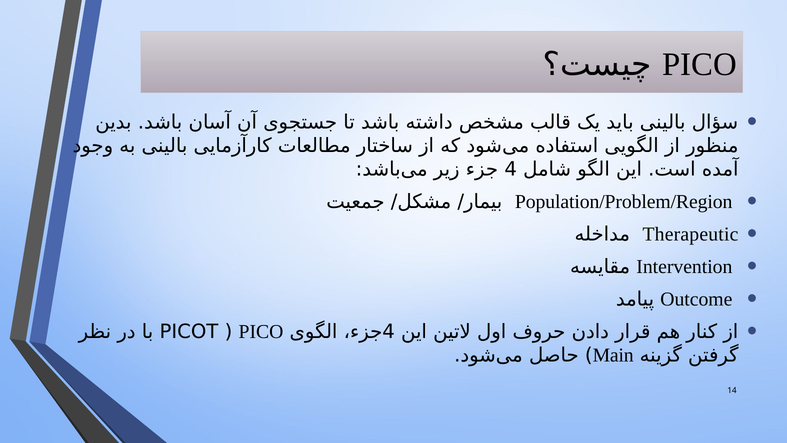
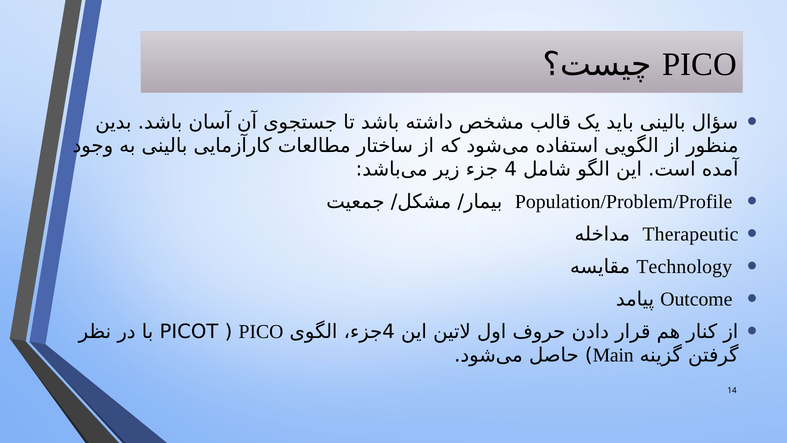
Population/Problem/Region: Population/Problem/Region -> Population/Problem/Profile
Intervention: Intervention -> Technology
